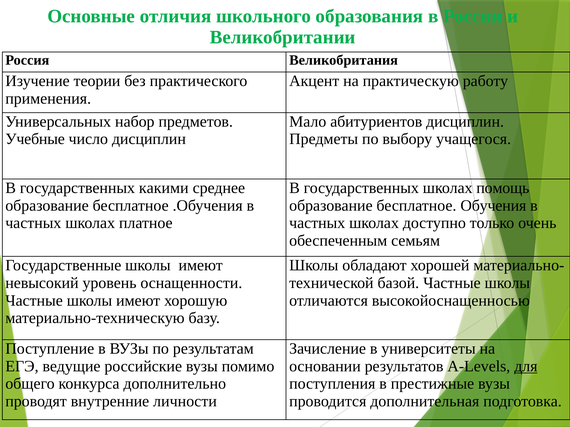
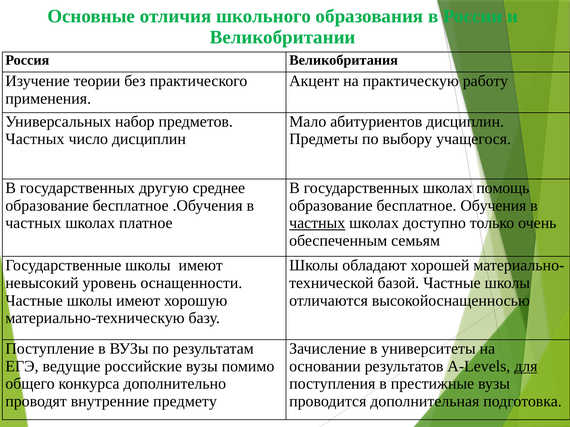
Учебные at (35, 139): Учебные -> Частных
какими: какими -> другую
частных at (317, 223) underline: none -> present
личности: личности -> предмету
